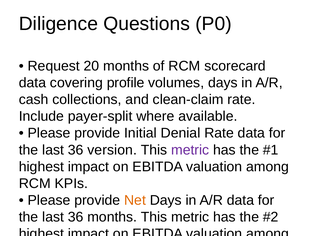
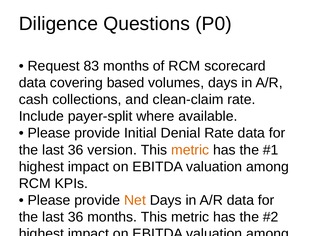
20: 20 -> 83
profile: profile -> based
metric at (190, 150) colour: purple -> orange
